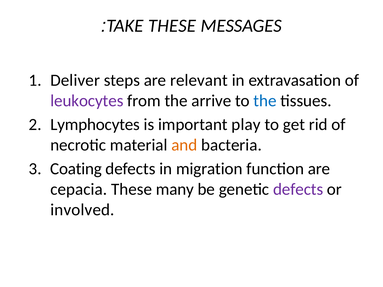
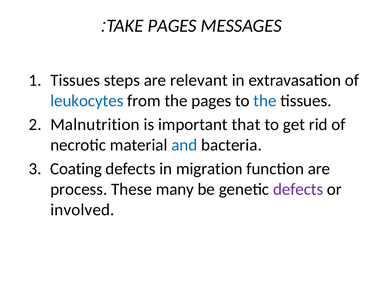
TAKE THESE: THESE -> PAGES
Deliver at (75, 80): Deliver -> Tissues
leukocytes colour: purple -> blue
the arrive: arrive -> pages
Lymphocytes: Lymphocytes -> Malnutrition
play: play -> that
and colour: orange -> blue
cepacia: cepacia -> process
